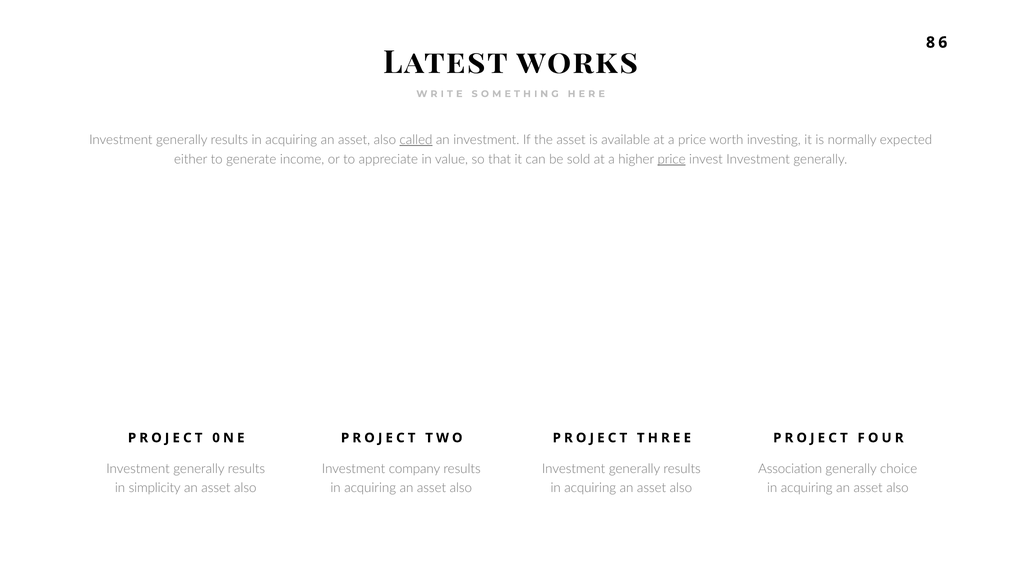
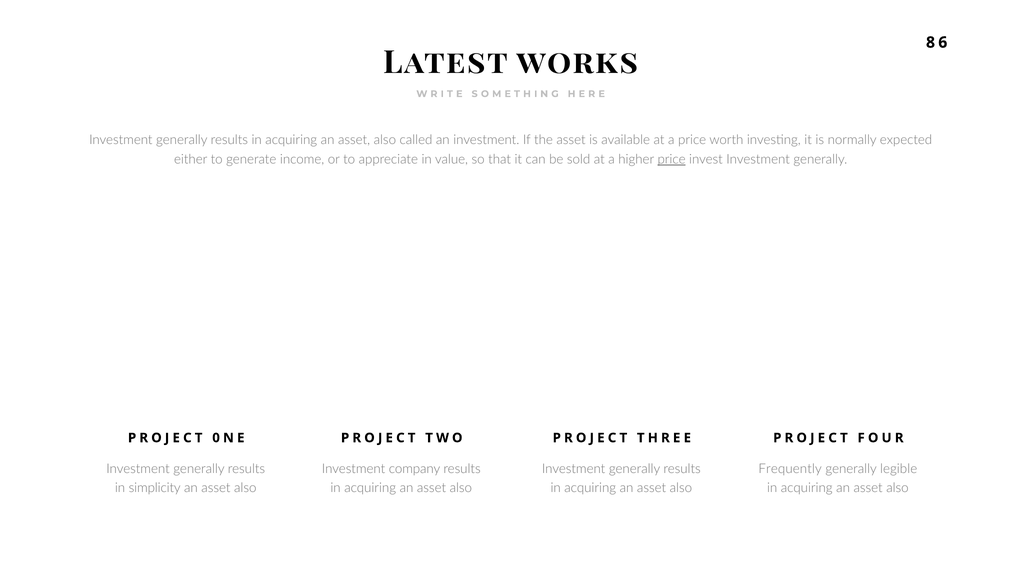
called underline: present -> none
Association: Association -> Frequently
choice: choice -> legible
